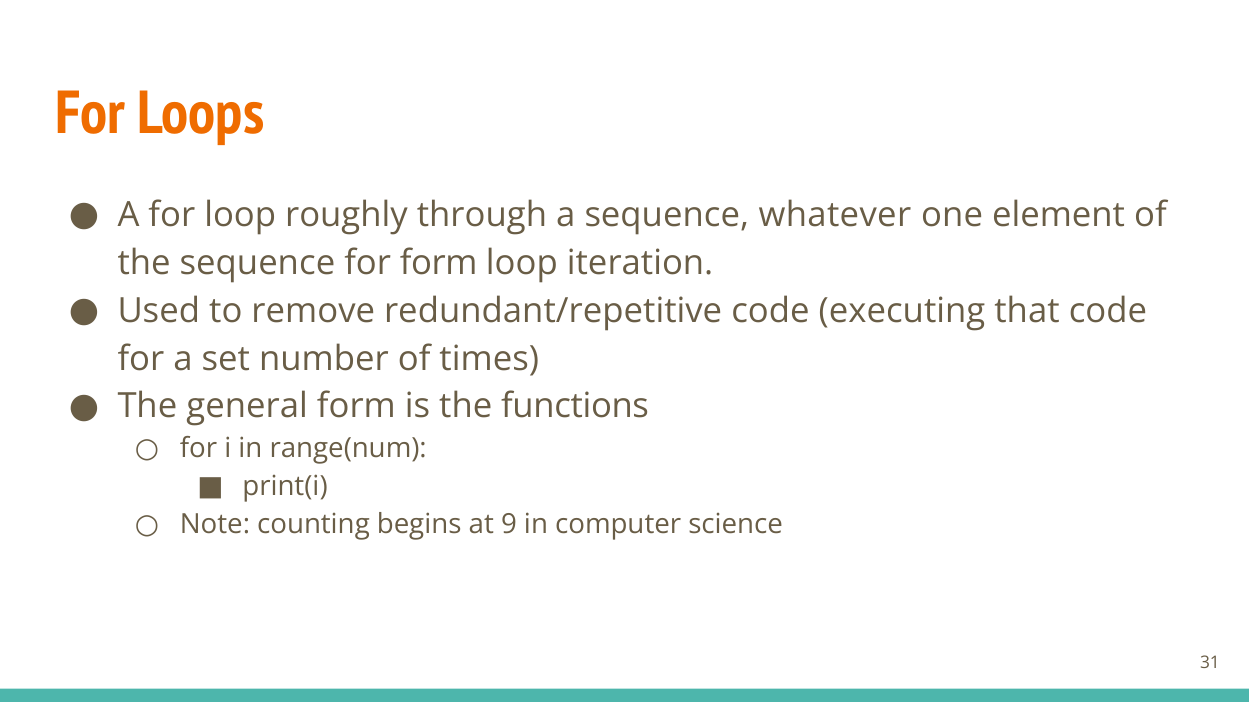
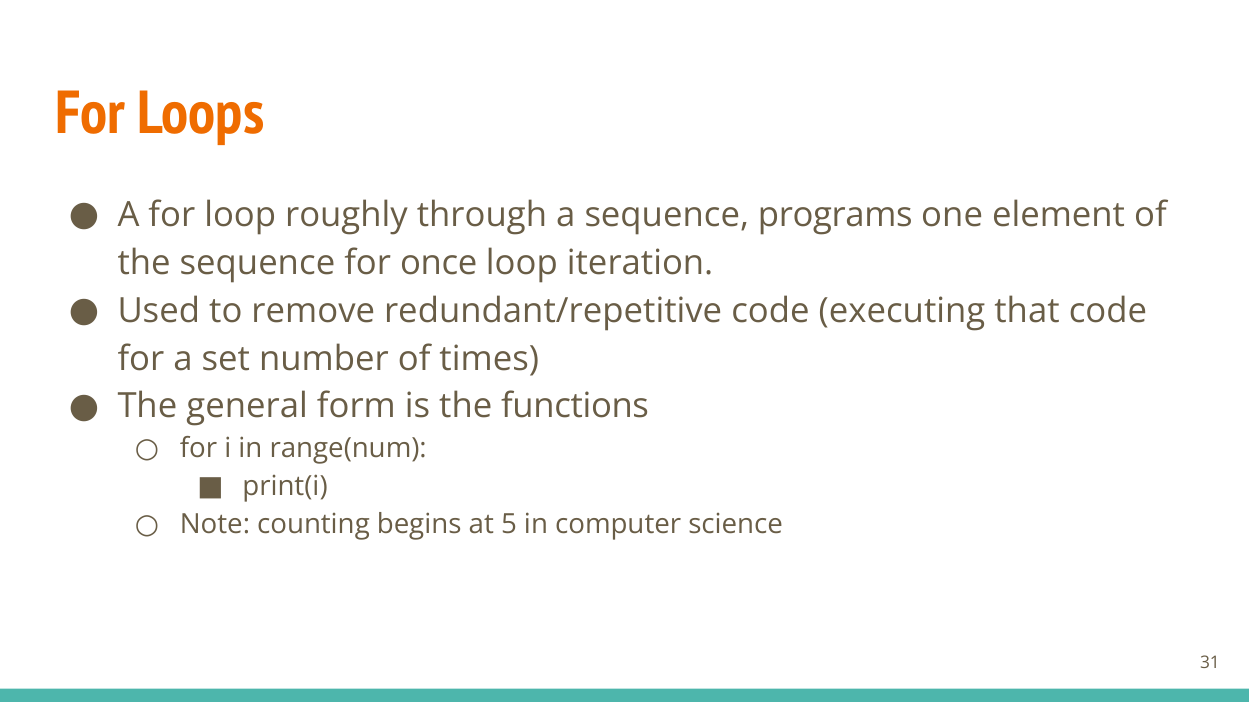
whatever: whatever -> programs
for form: form -> once
9: 9 -> 5
